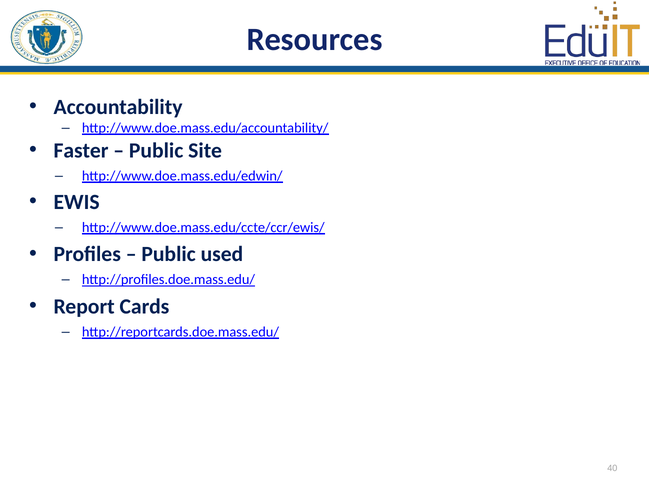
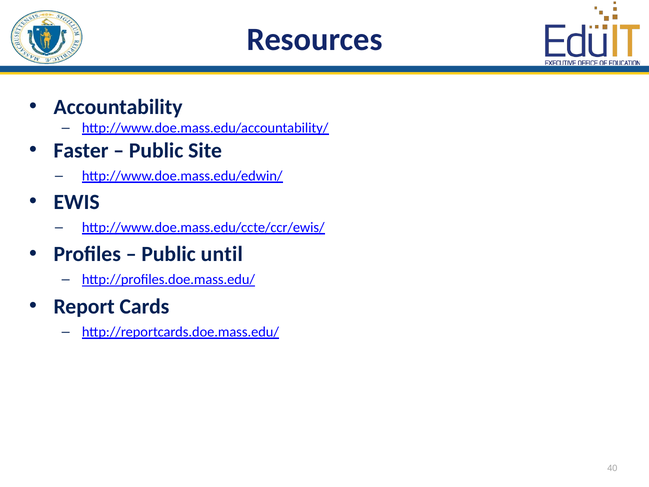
used: used -> until
